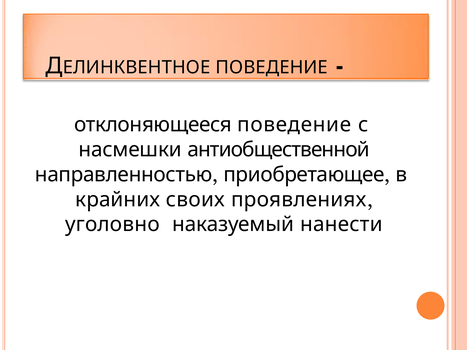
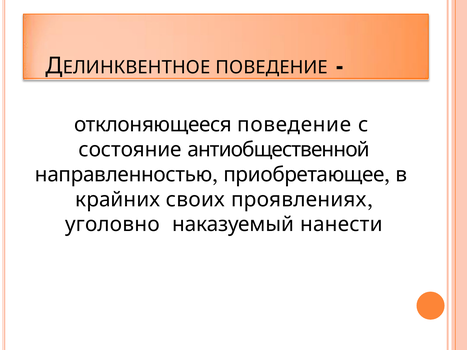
насмешки: насмешки -> состояние
